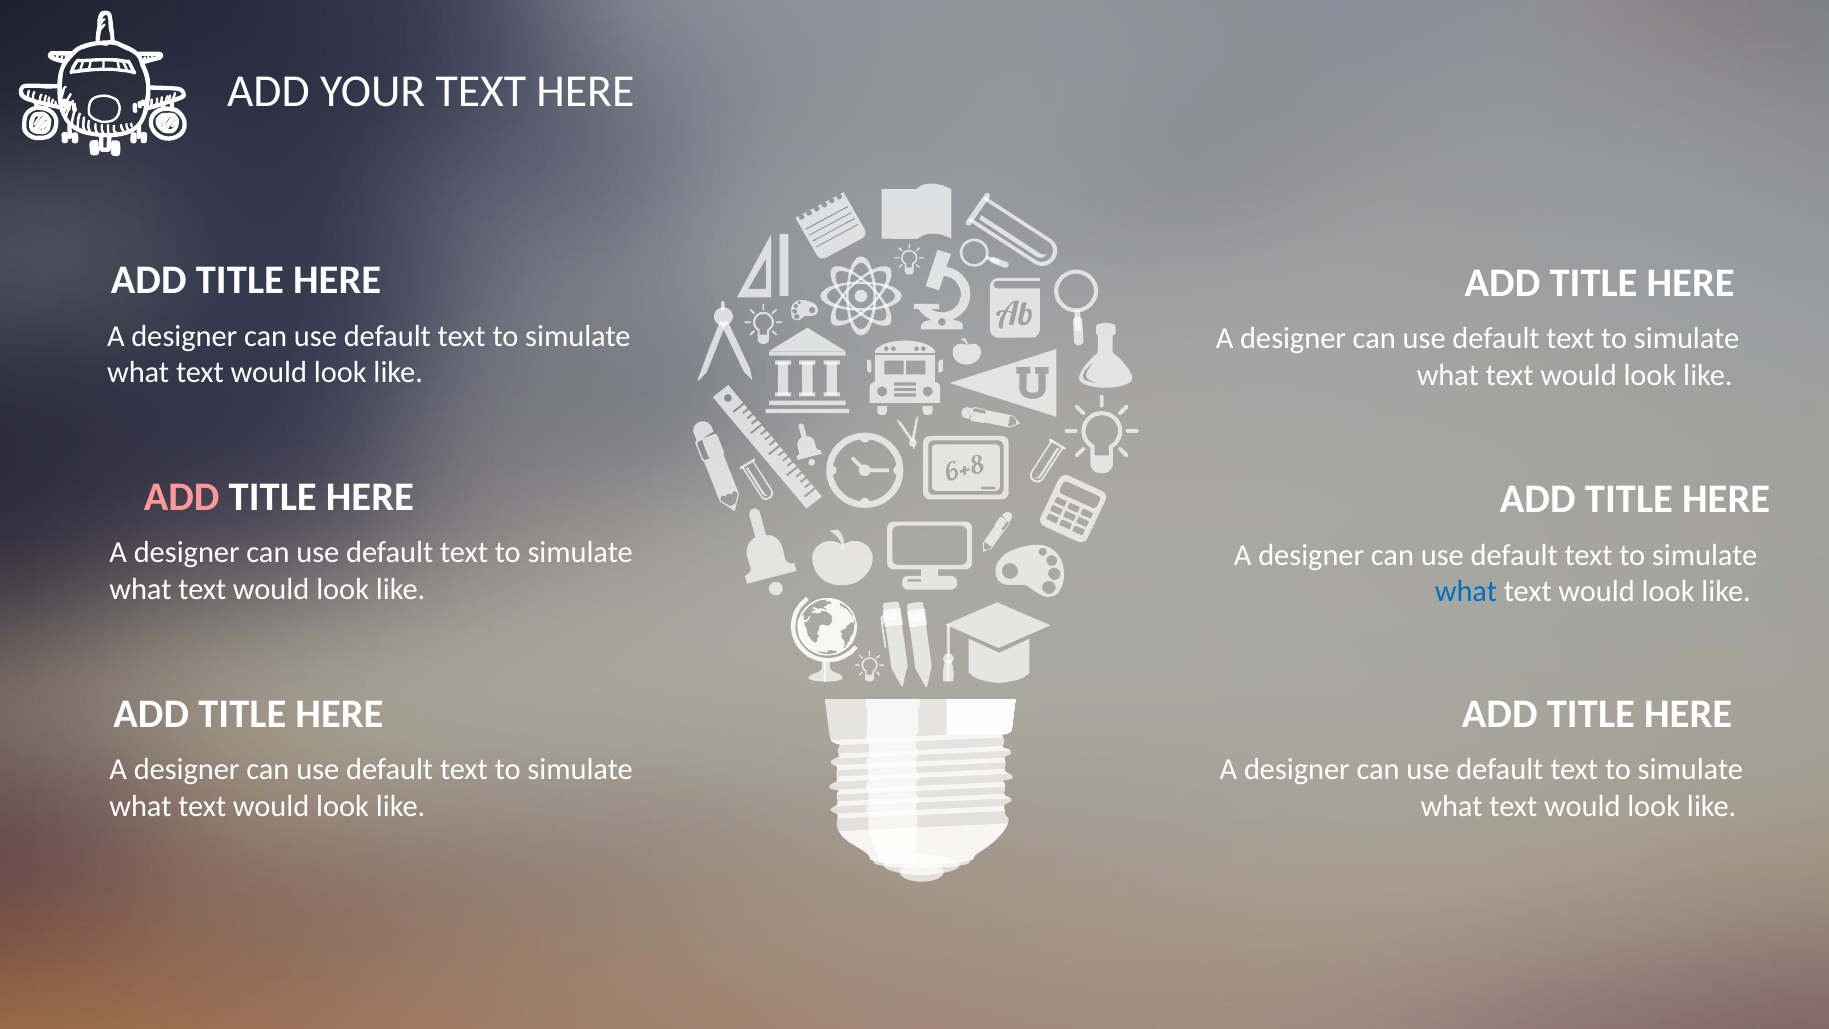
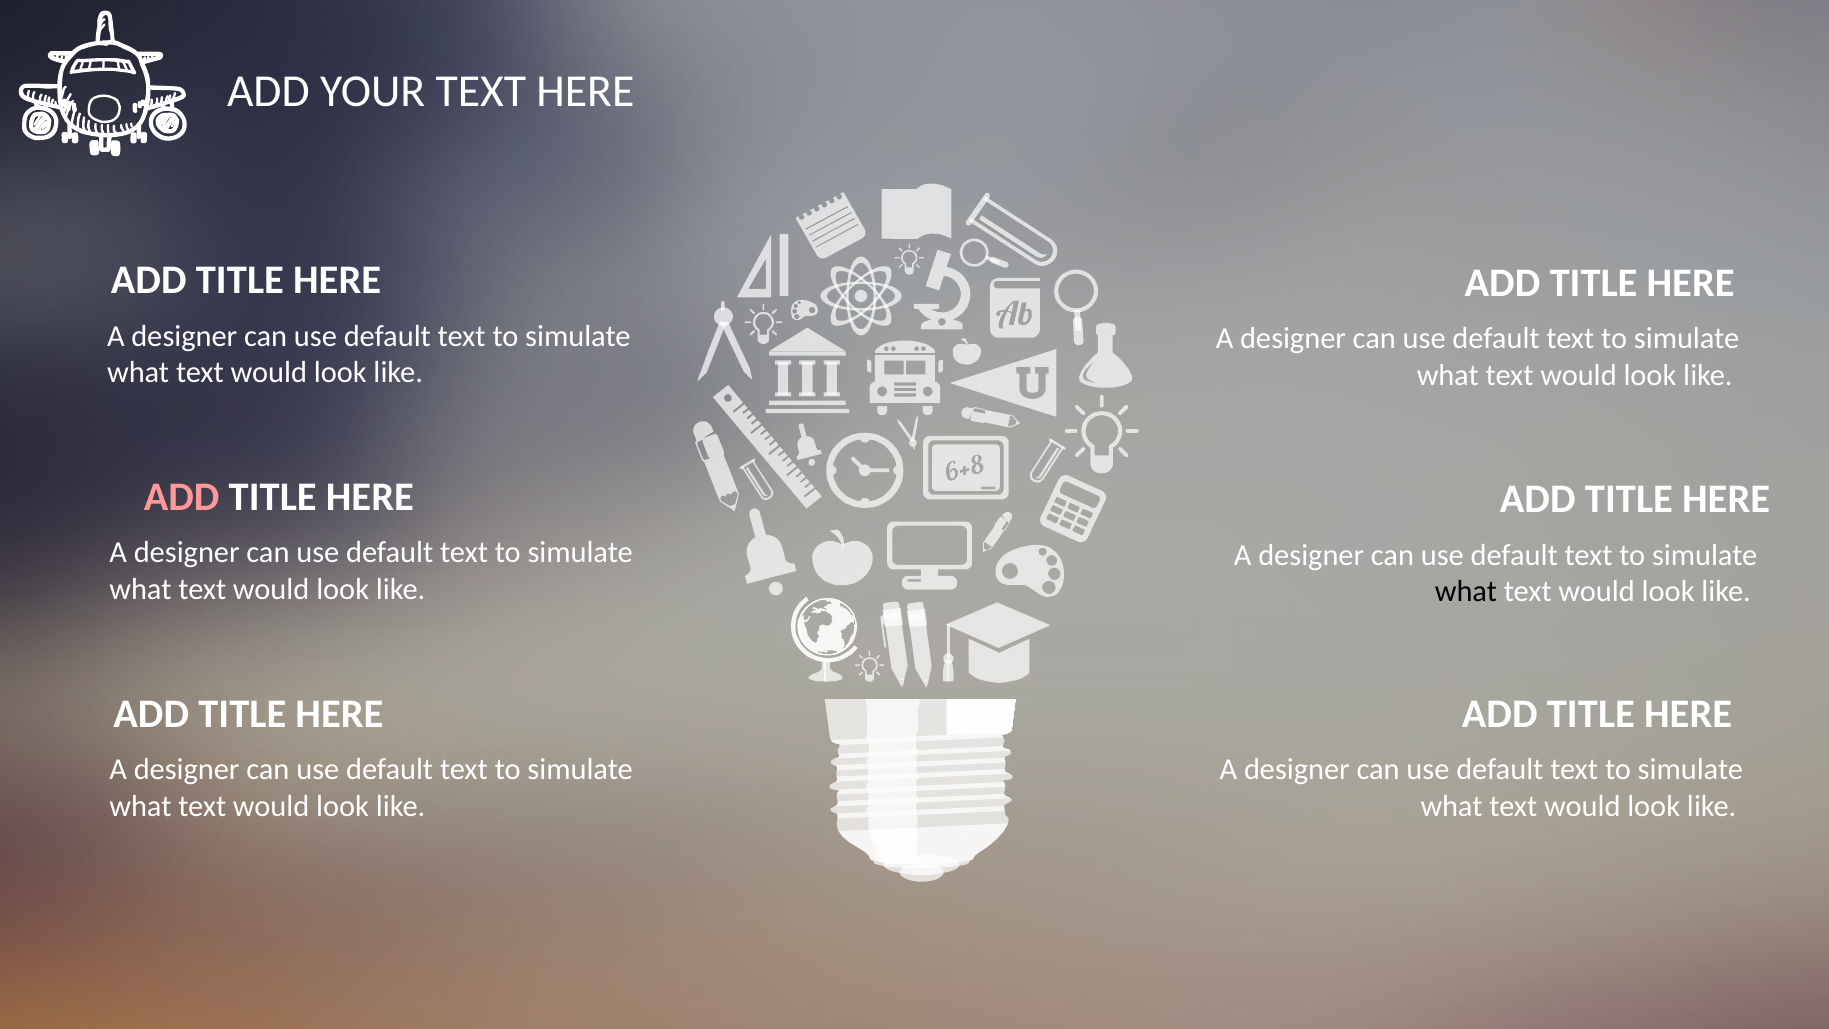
what at (1466, 592) colour: blue -> black
